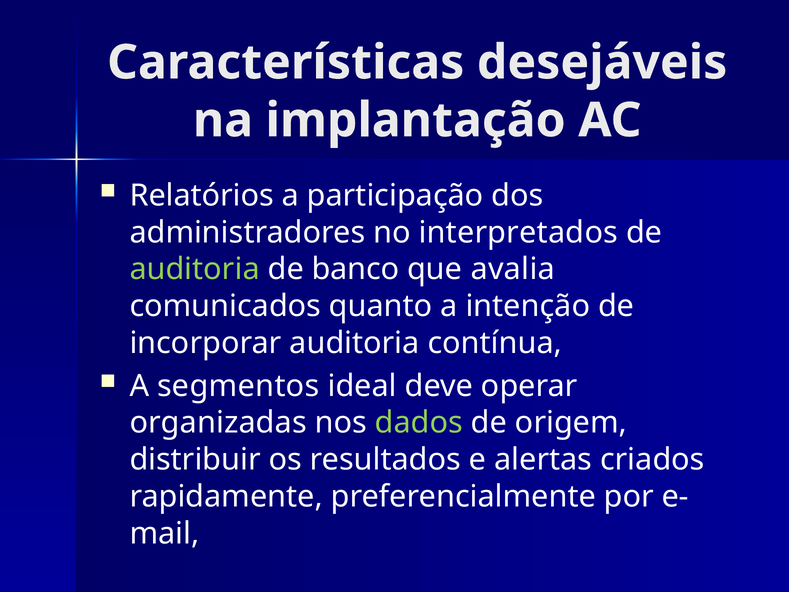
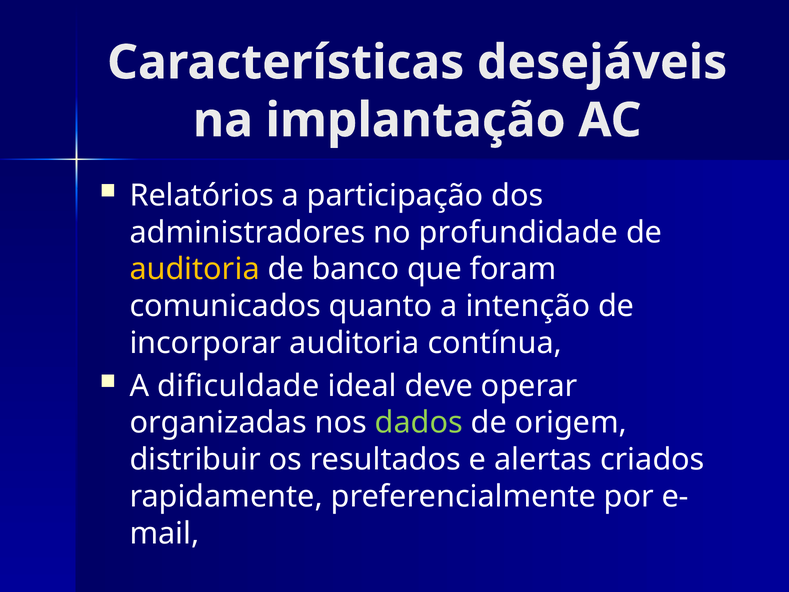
interpretados: interpretados -> profundidade
auditoria at (195, 269) colour: light green -> yellow
avalia: avalia -> foram
segmentos: segmentos -> dificuldade
